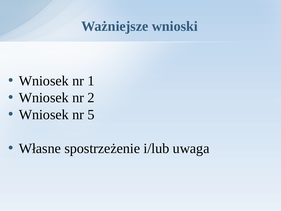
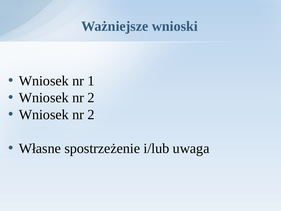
5 at (91, 114): 5 -> 2
